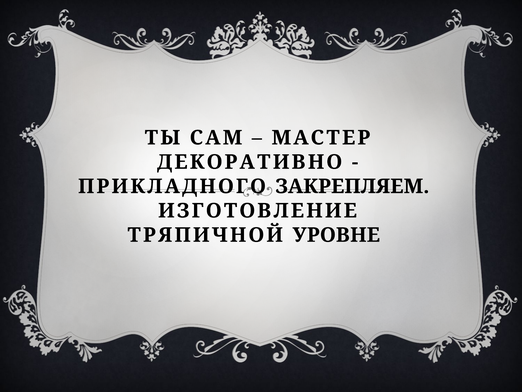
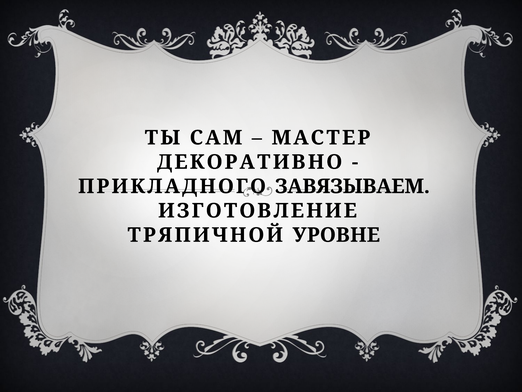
ЗАКРЕПЛЯЕМ: ЗАКРЕПЛЯЕМ -> ЗАВЯЗЫВАЕМ
